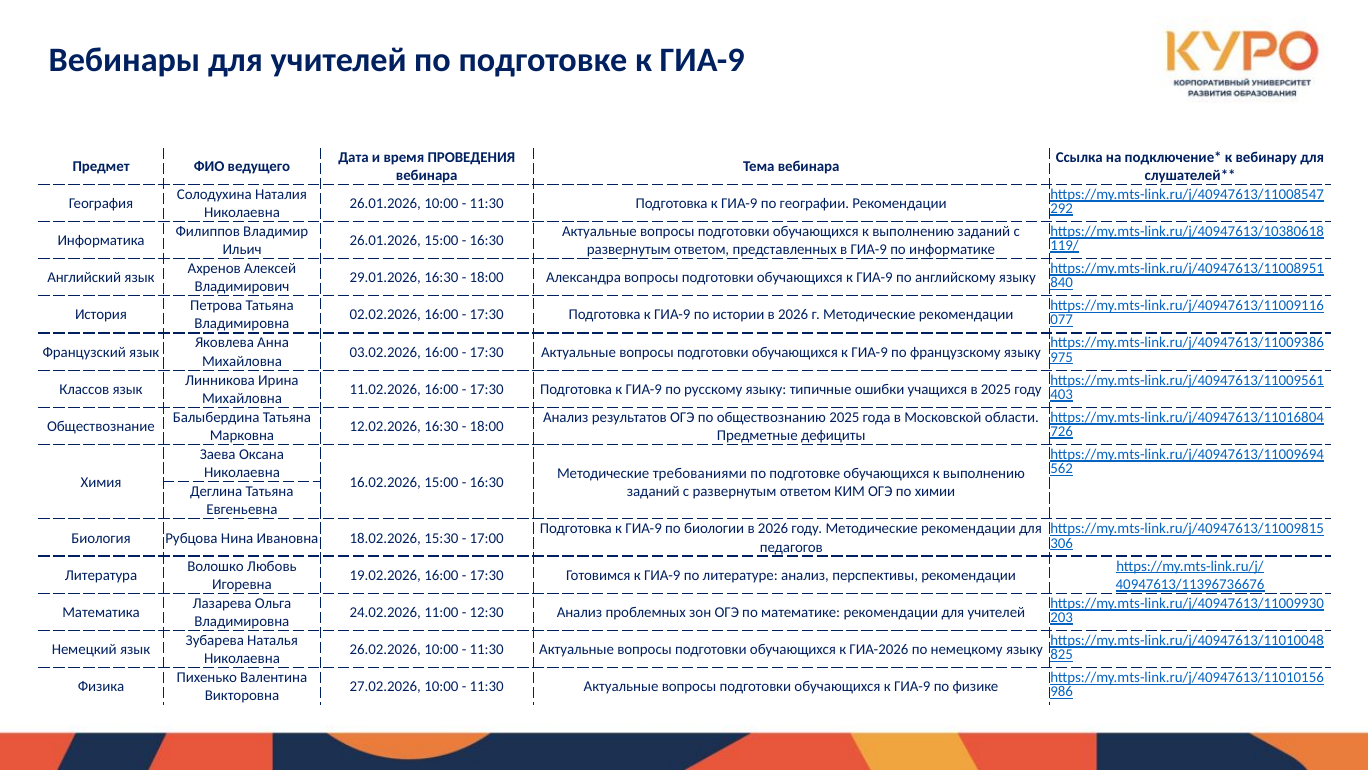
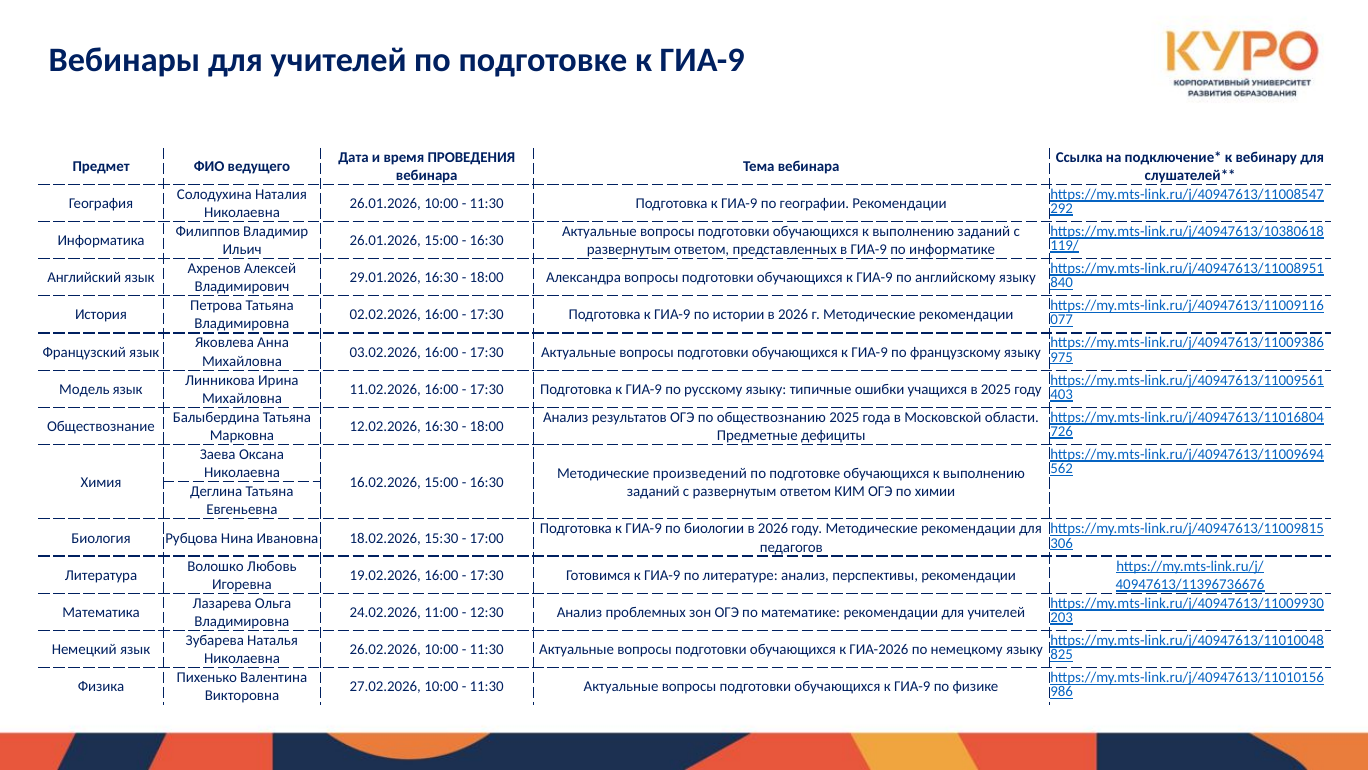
Классов: Классов -> Модель
требованиями: требованиями -> произведений
